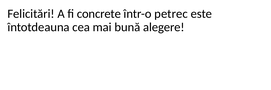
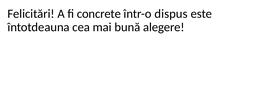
petrec: petrec -> dispus
